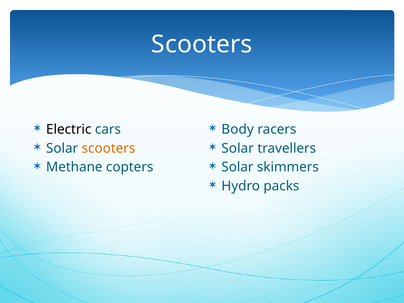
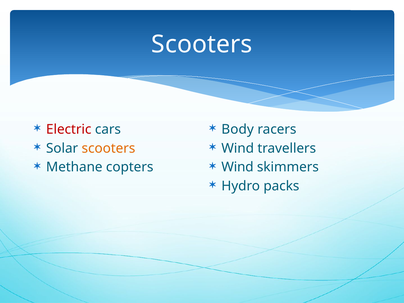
Electric colour: black -> red
Solar at (238, 148): Solar -> Wind
Solar at (237, 167): Solar -> Wind
